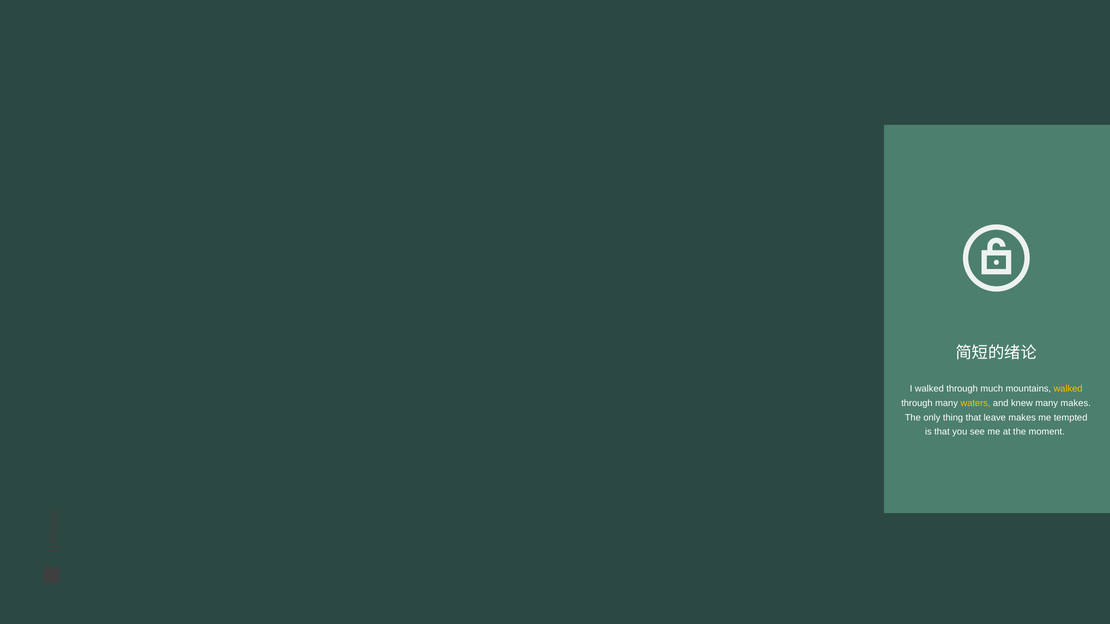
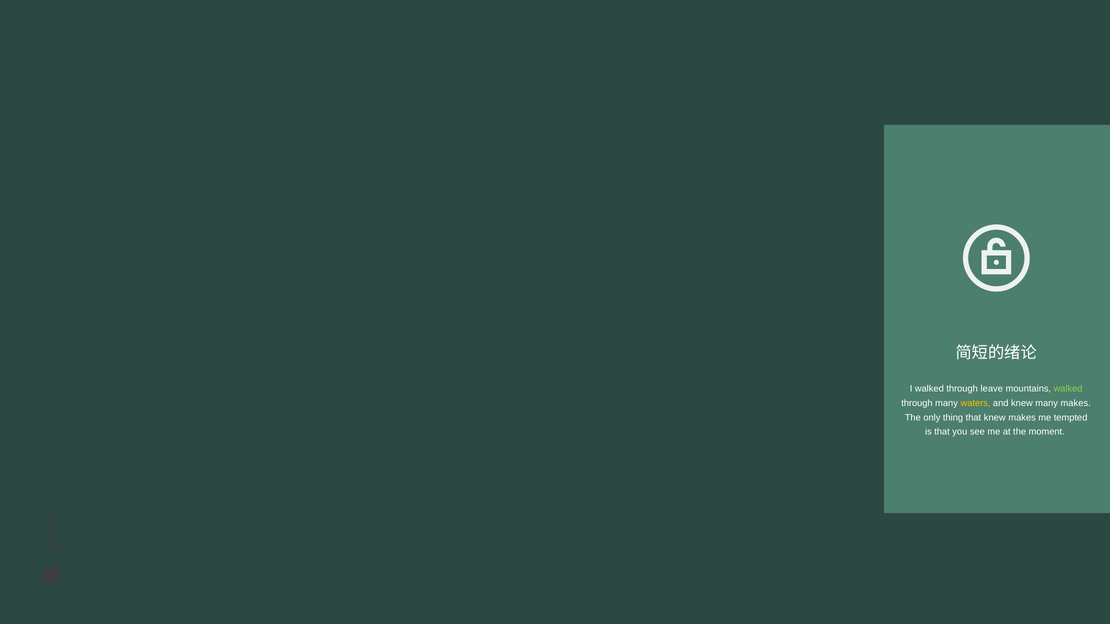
much: much -> leave
walked at (1068, 389) colour: yellow -> light green
that leave: leave -> knew
